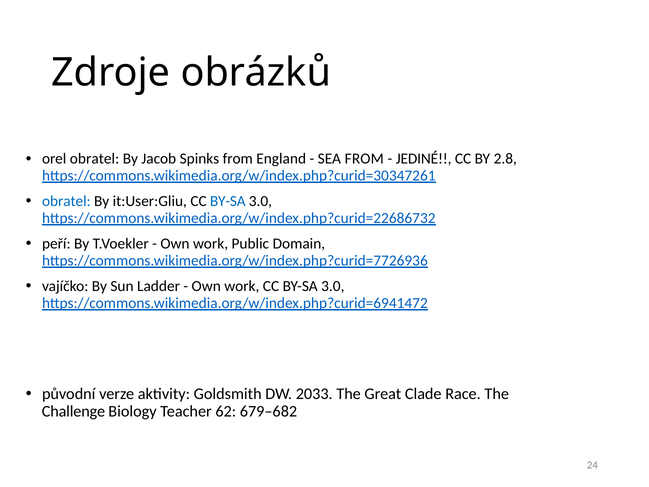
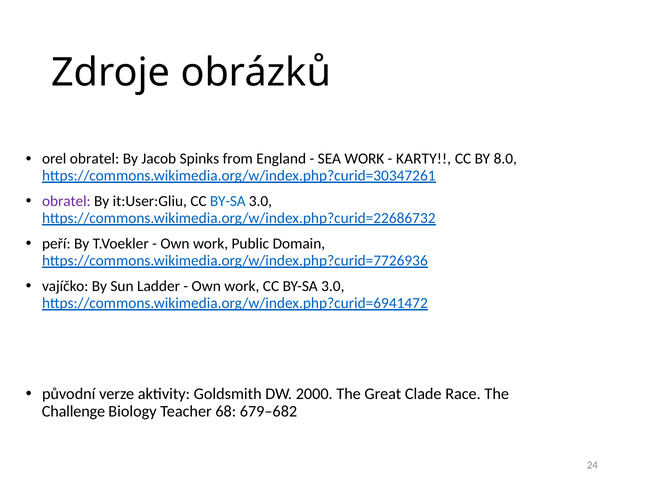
SEA FROM: FROM -> WORK
JEDINÉ: JEDINÉ -> KARTY
2.8: 2.8 -> 8.0
obratel at (66, 201) colour: blue -> purple
2033: 2033 -> 2000
62: 62 -> 68
